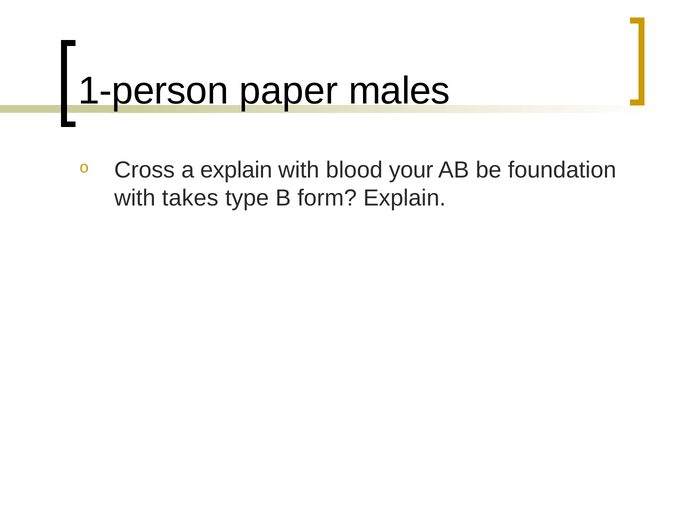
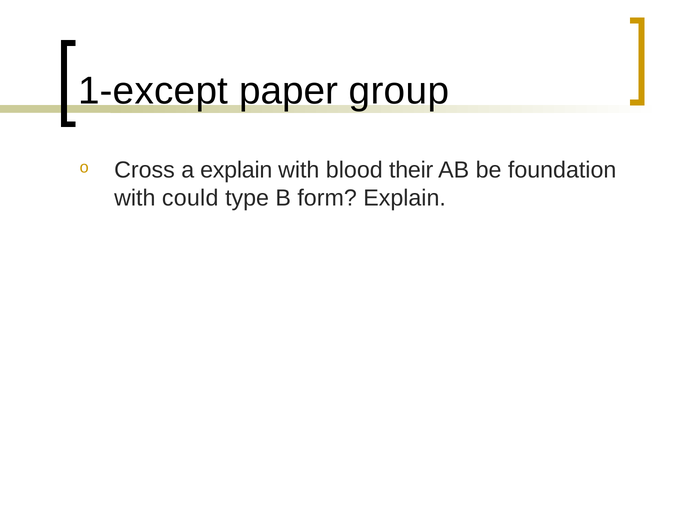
1-person: 1-person -> 1-except
males: males -> group
your: your -> their
takes: takes -> could
